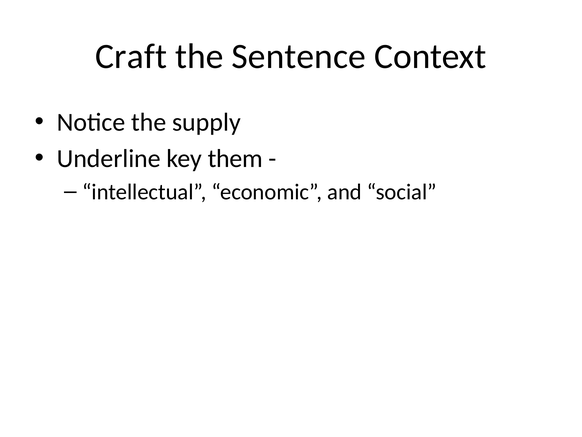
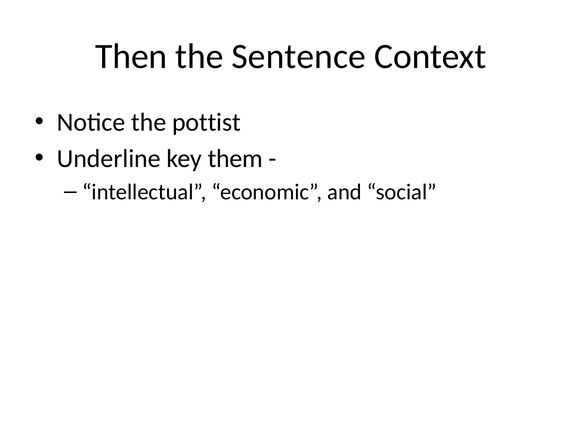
Craft: Craft -> Then
supply: supply -> pottist
